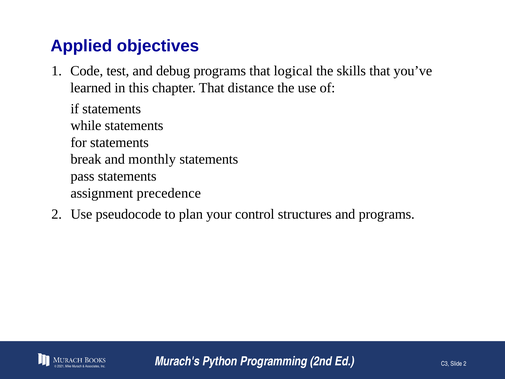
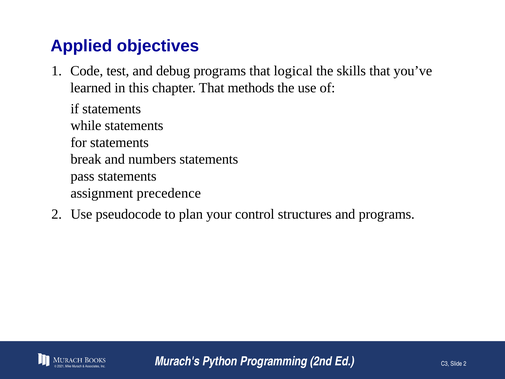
distance: distance -> methods
monthly: monthly -> numbers
